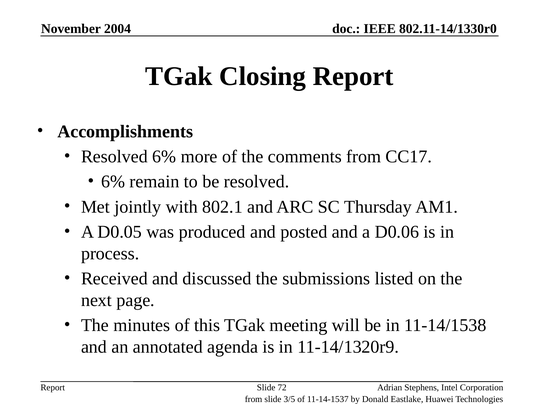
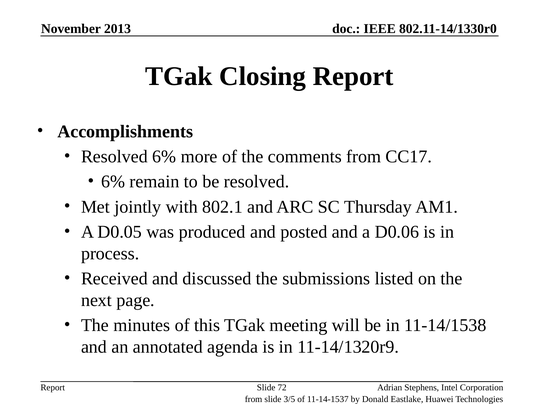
2004: 2004 -> 2013
